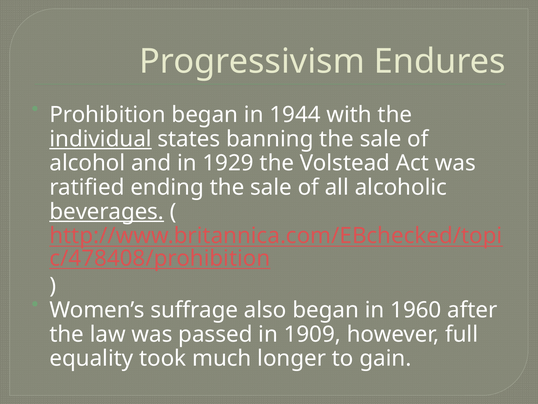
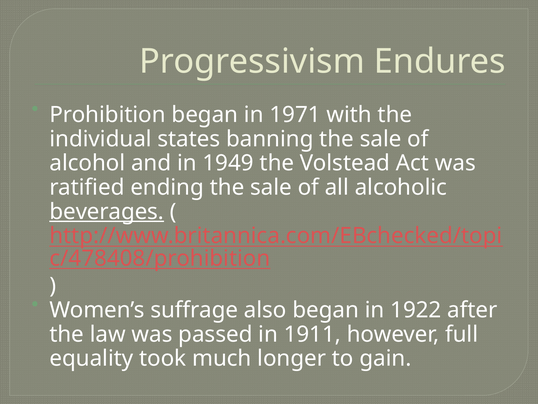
1944: 1944 -> 1971
individual underline: present -> none
1929: 1929 -> 1949
1960: 1960 -> 1922
1909: 1909 -> 1911
